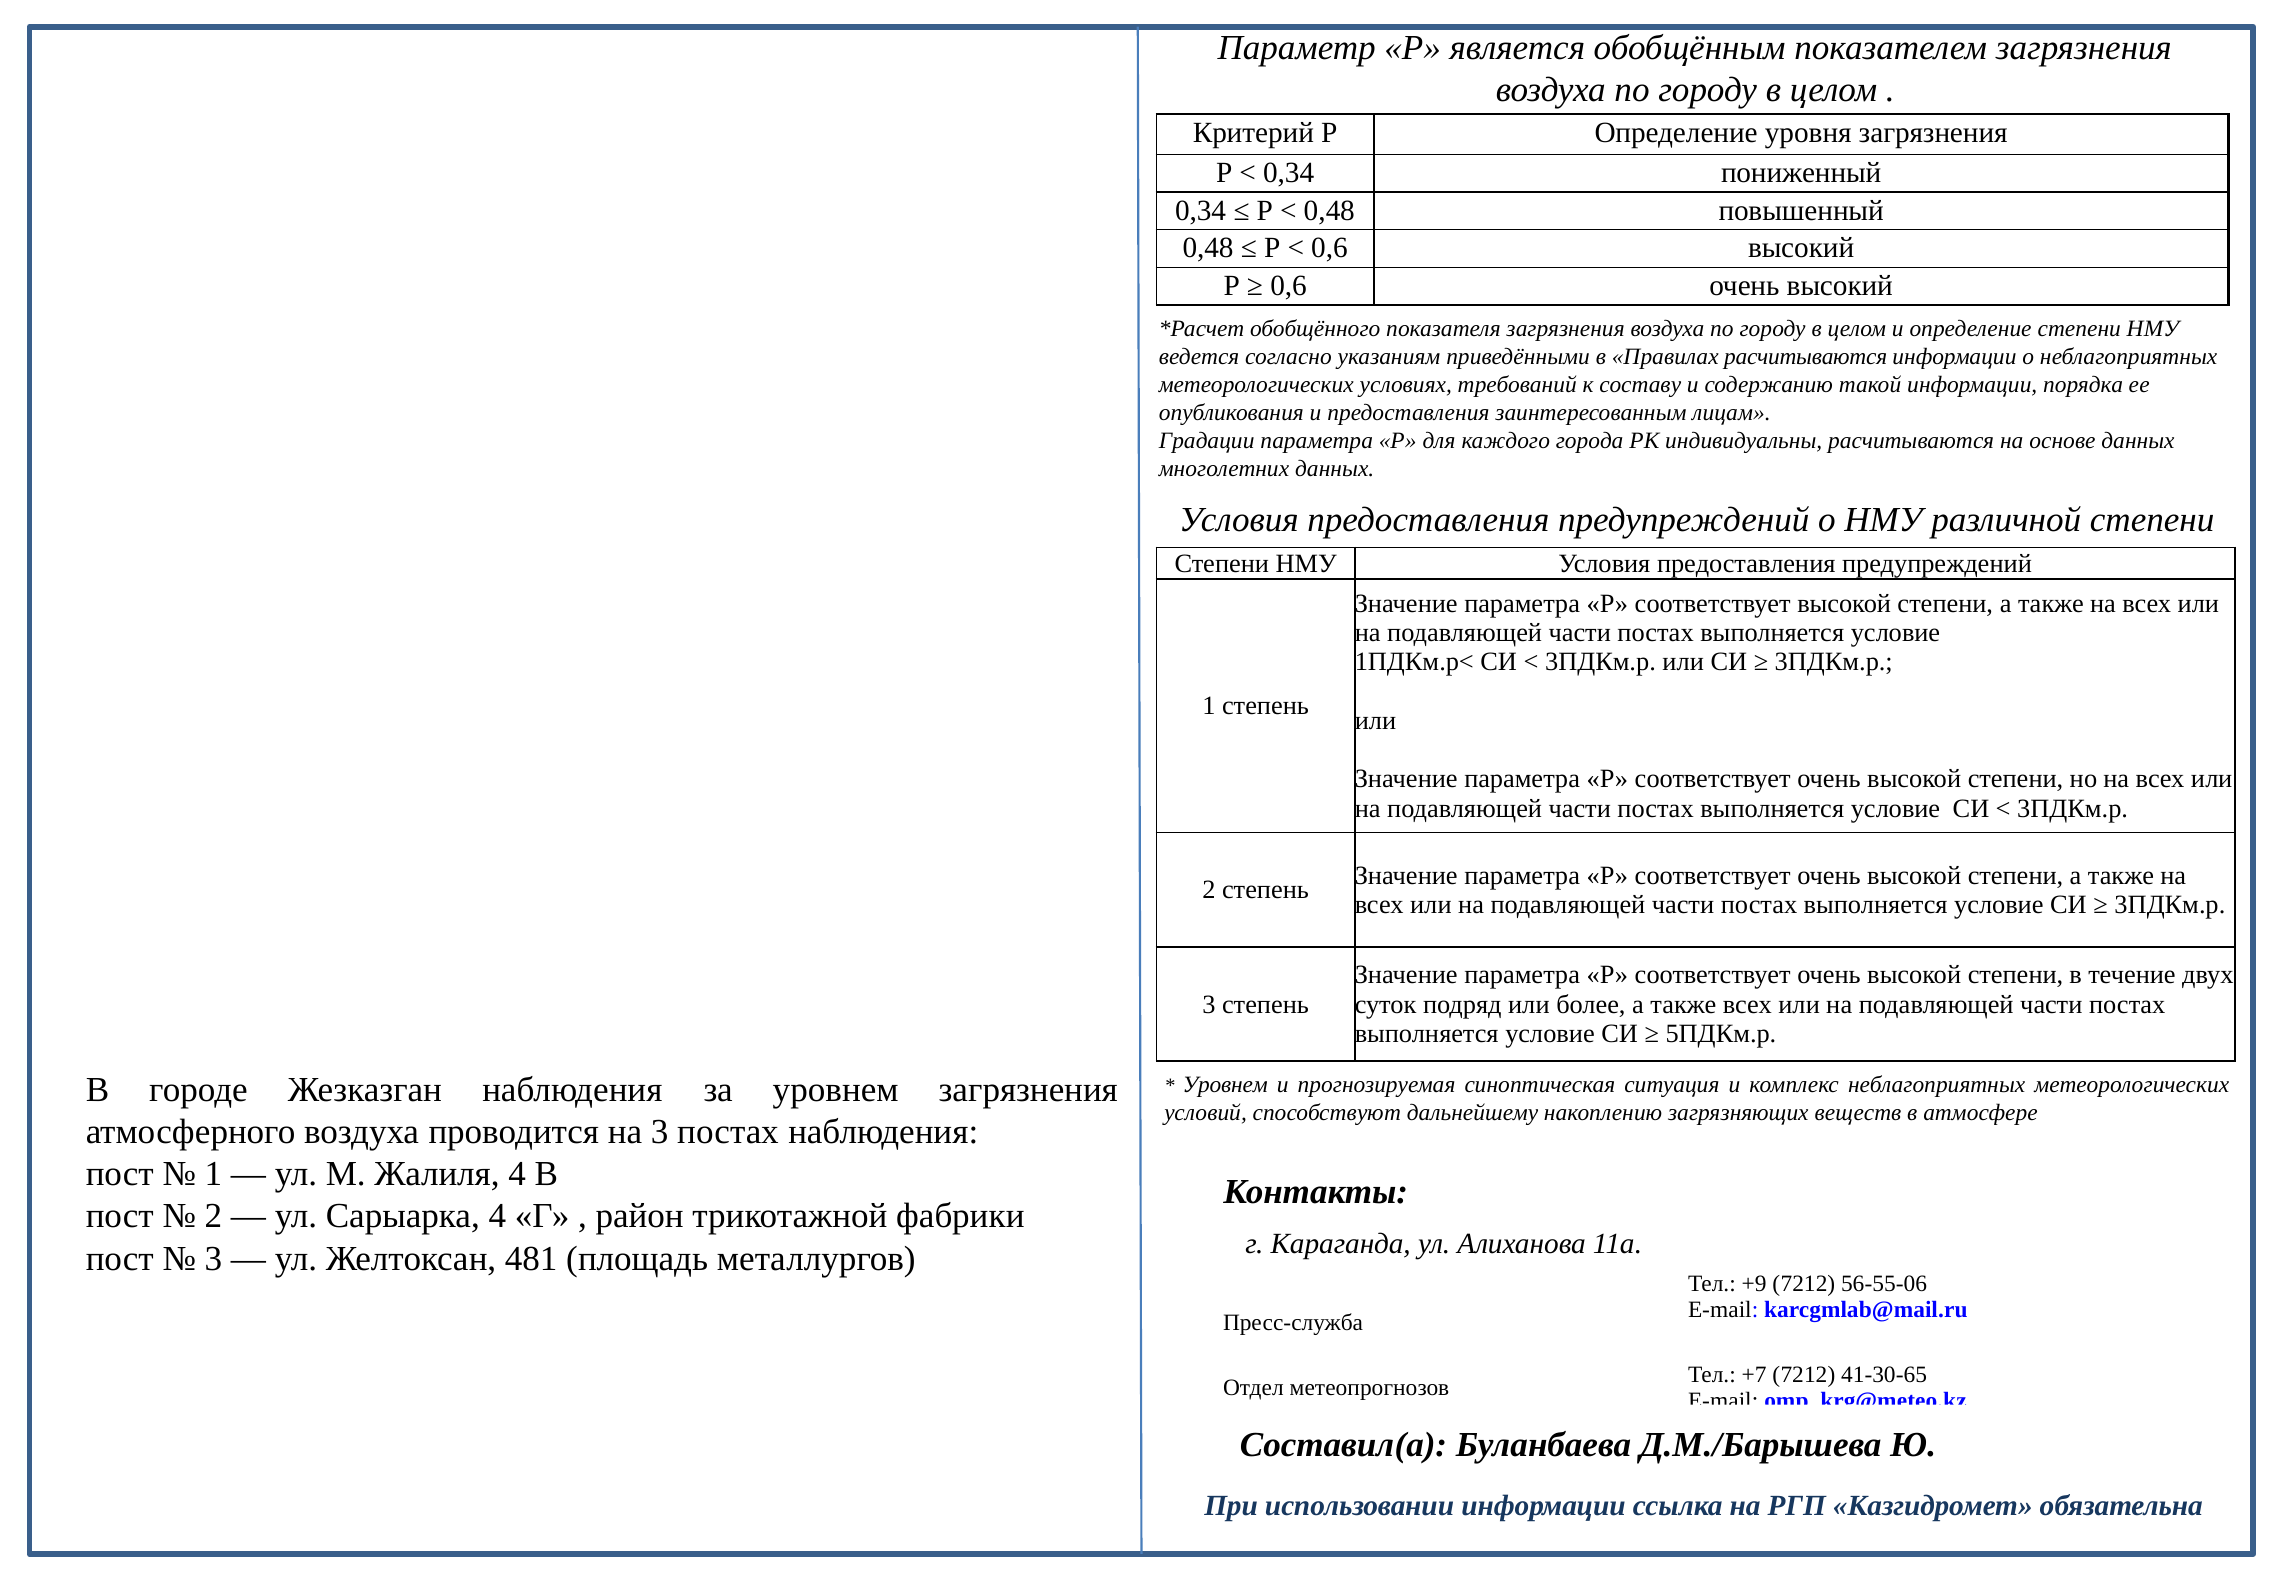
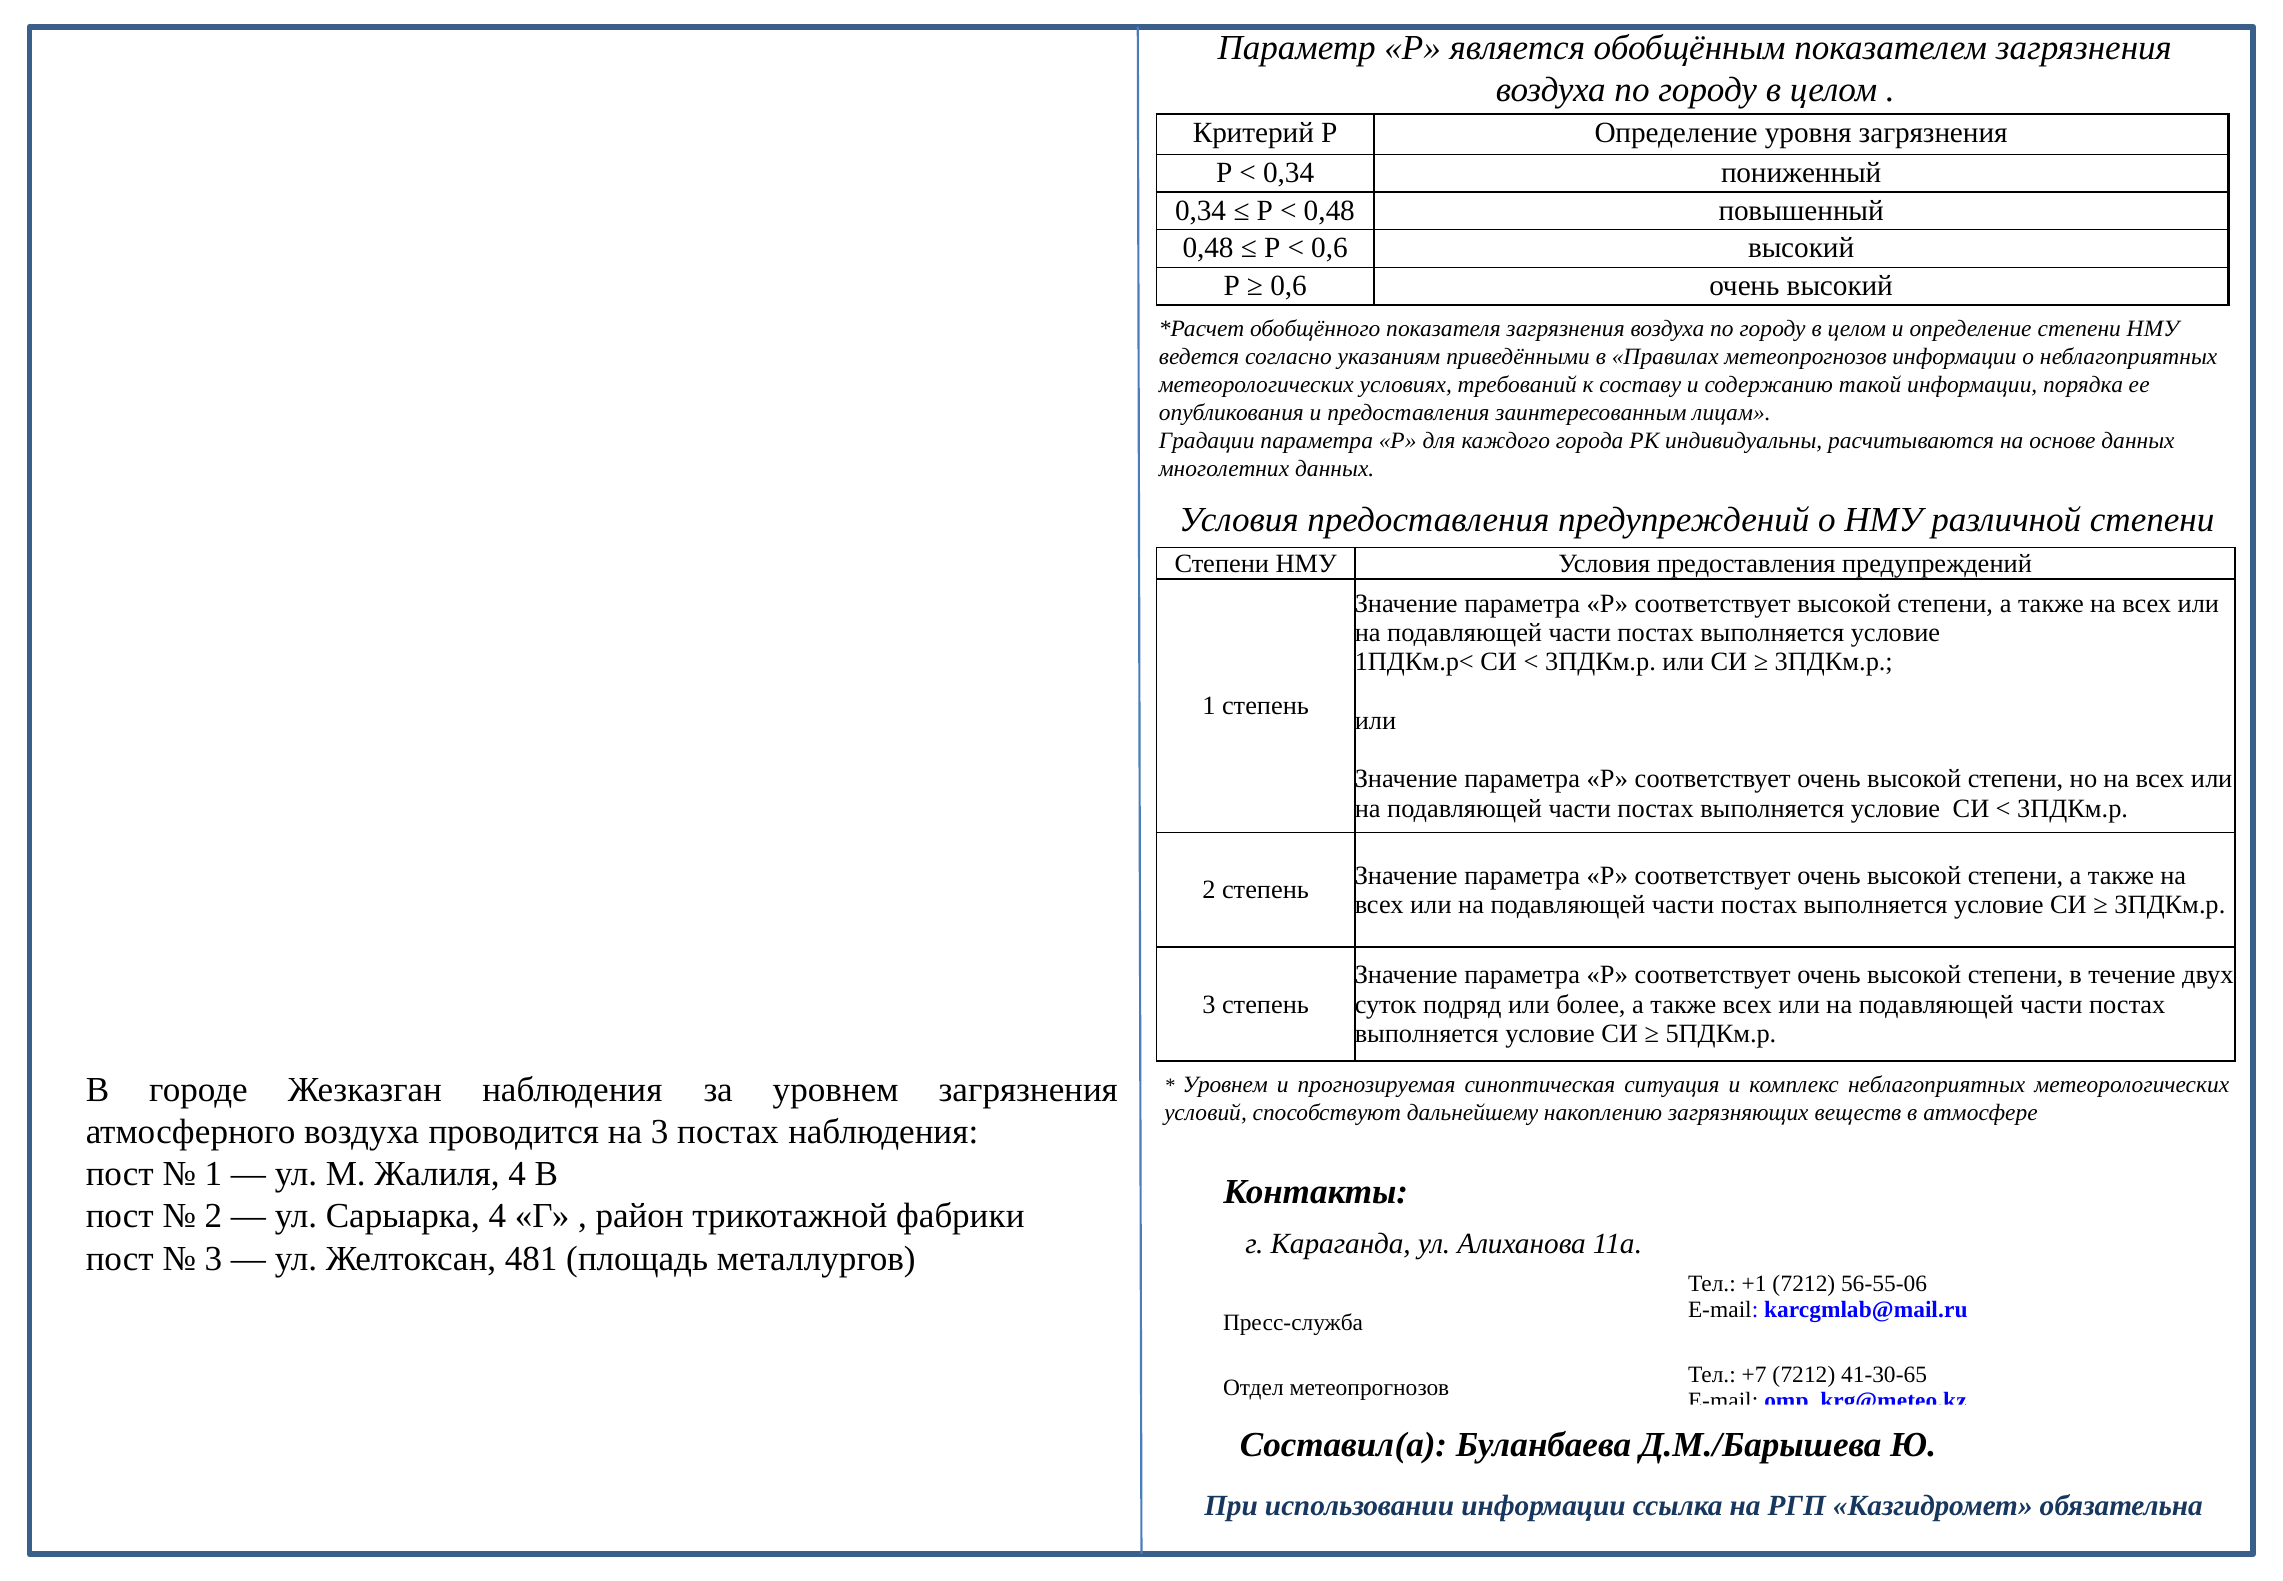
Правилах расчитываются: расчитываются -> метеопрогнозов
+9: +9 -> +1
